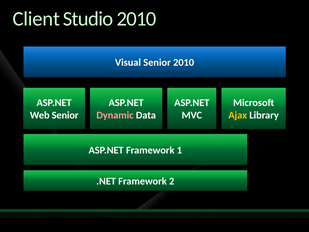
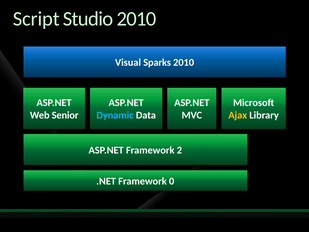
Client: Client -> Script
Visual Senior: Senior -> Sparks
Dynamic colour: pink -> light blue
1: 1 -> 2
2: 2 -> 0
